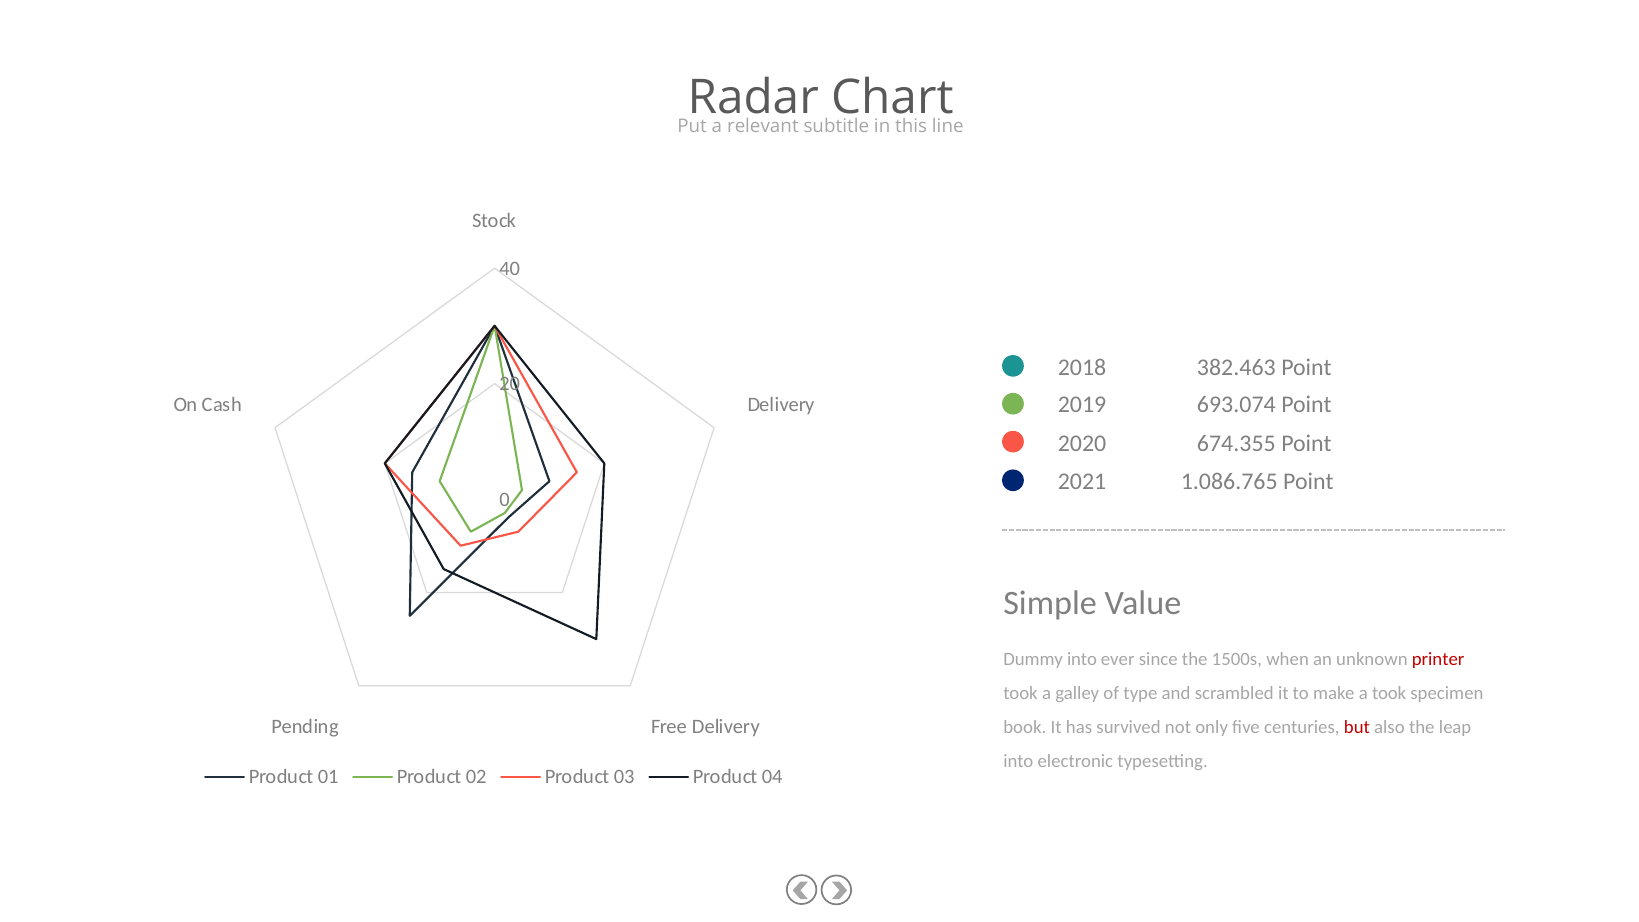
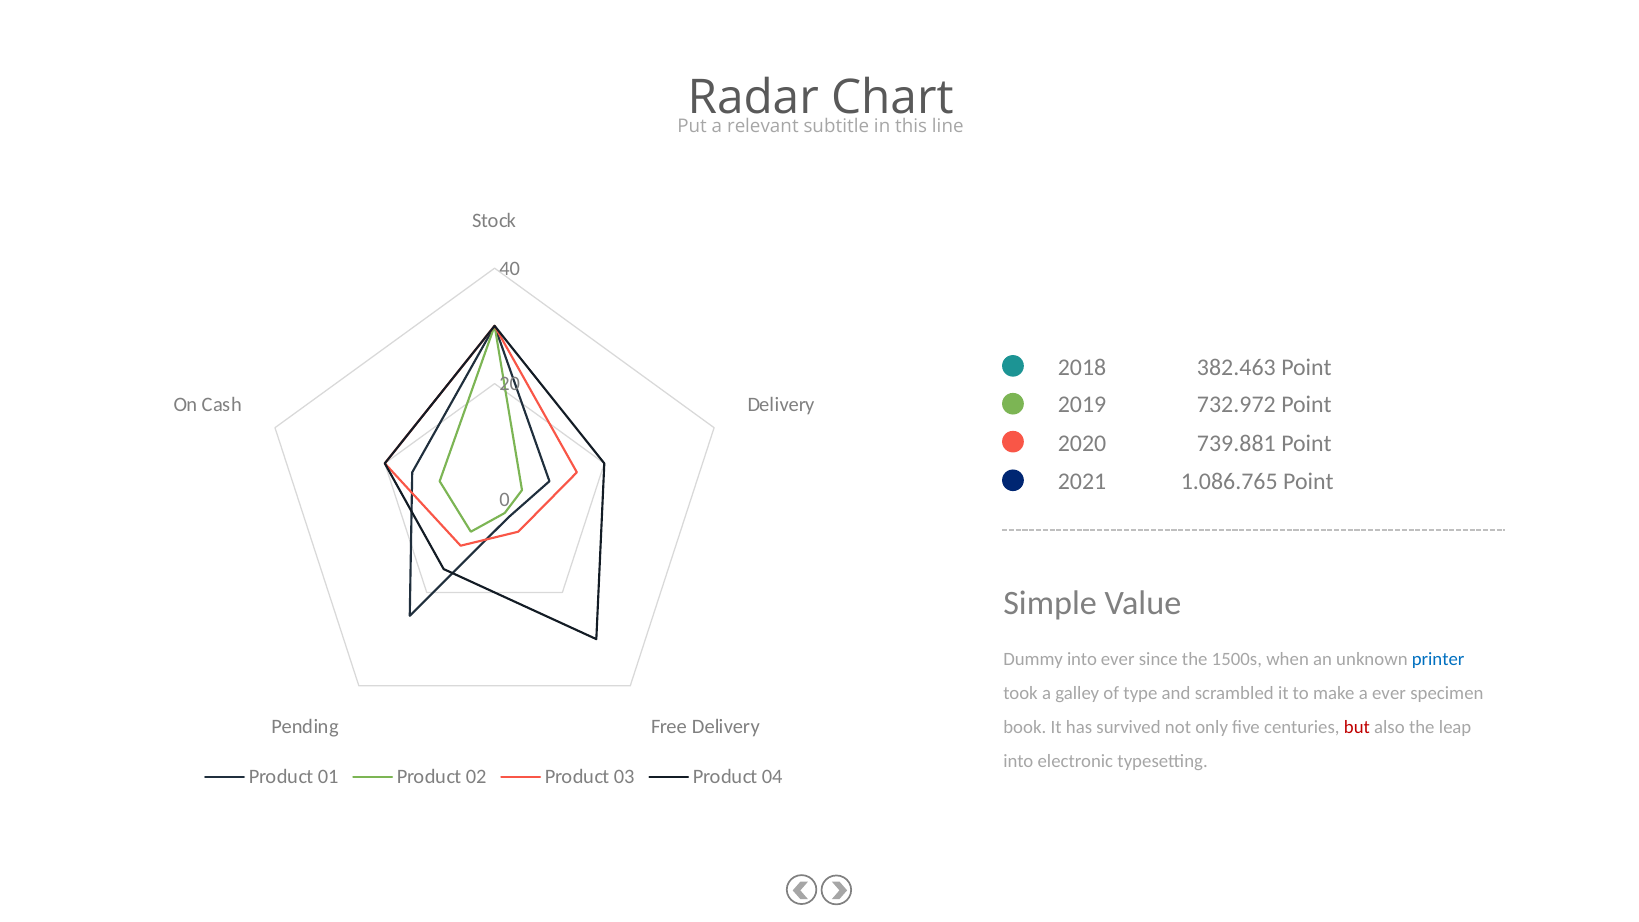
693.074: 693.074 -> 732.972
674.355: 674.355 -> 739.881
printer colour: red -> blue
a took: took -> ever
